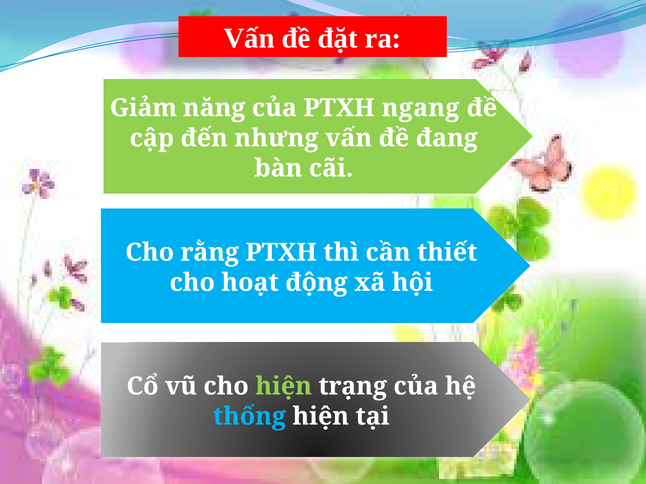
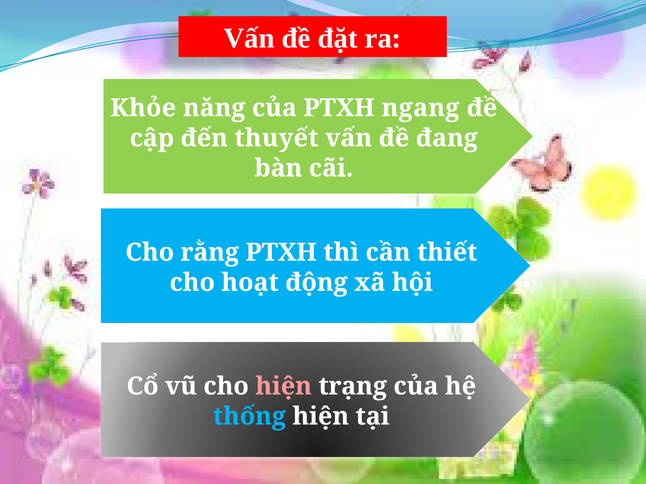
Giảm: Giảm -> Khỏe
nhưng: nhưng -> thuyết
hiện at (284, 387) colour: light green -> pink
